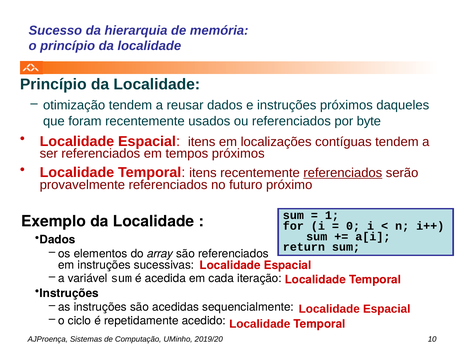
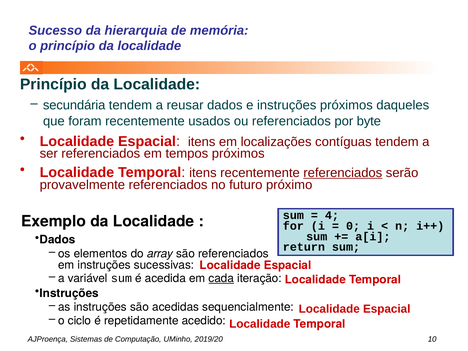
otimização: otimização -> secundária
1: 1 -> 4
cada underline: none -> present
